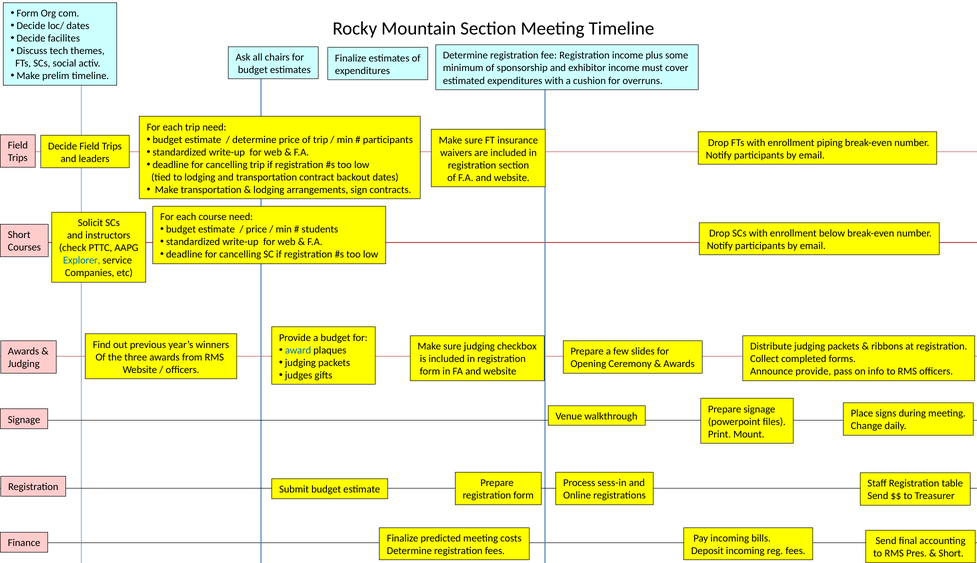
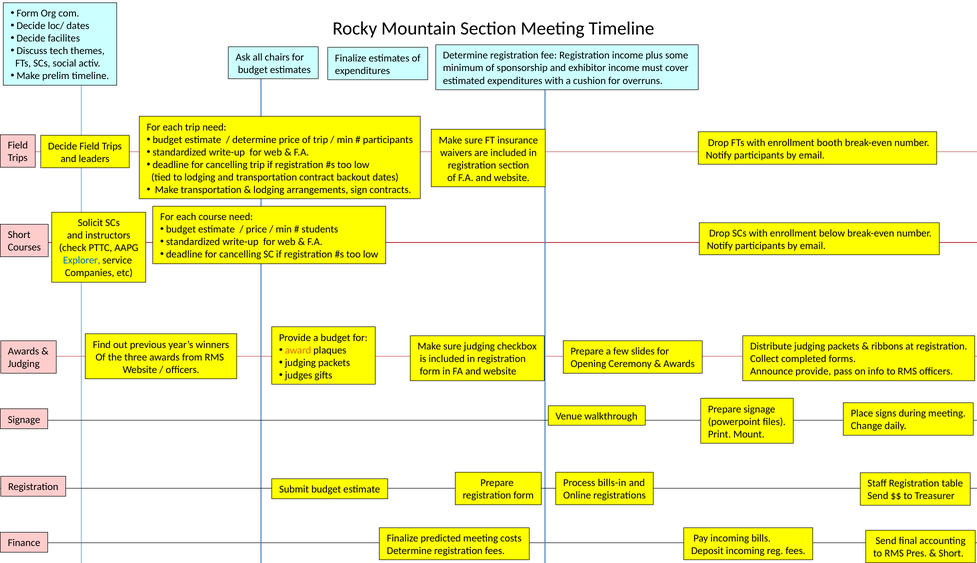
piping: piping -> booth
award colour: blue -> orange
sess-in: sess-in -> bills-in
